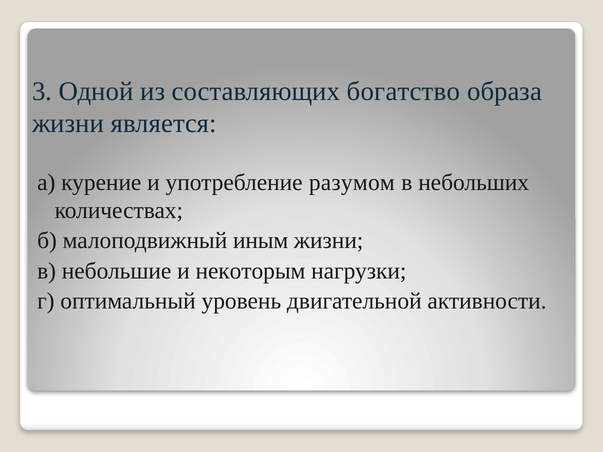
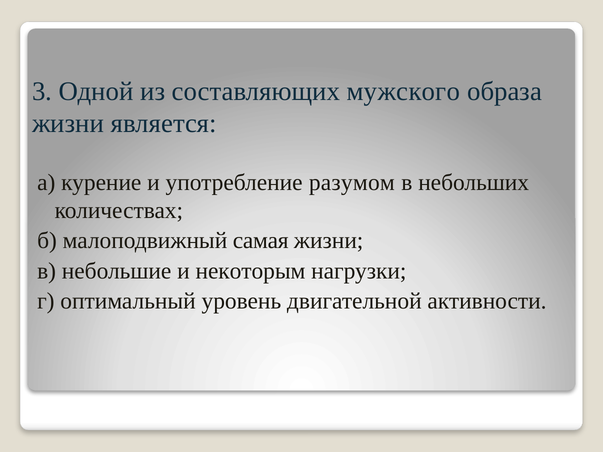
богатство: богатство -> мужского
иным: иным -> самая
